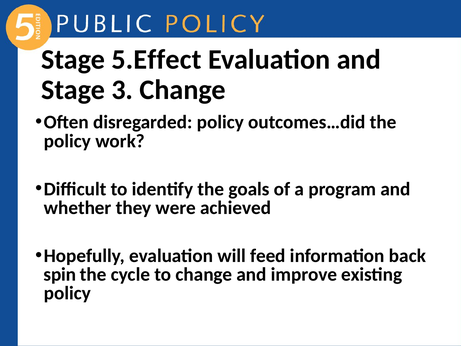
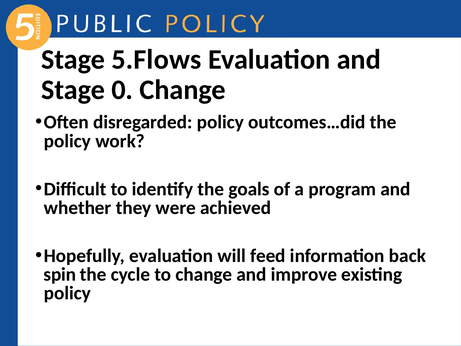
5.Effect: 5.Effect -> 5.Flows
3: 3 -> 0
